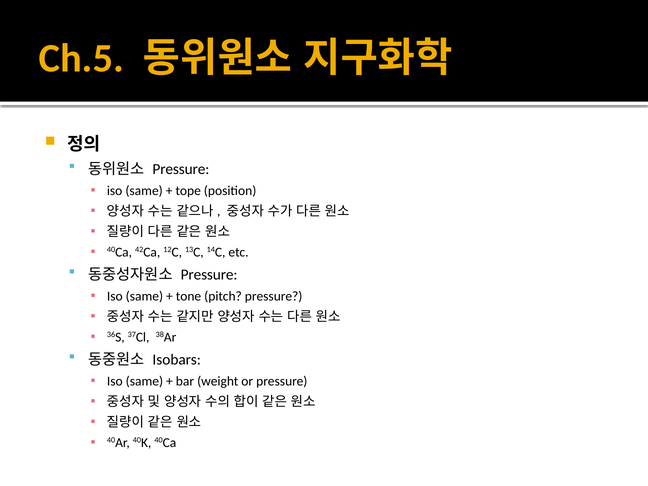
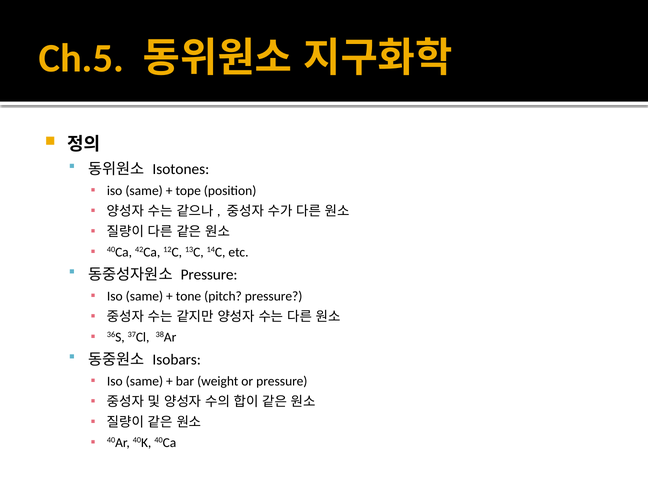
Pressure at (181, 169): Pressure -> Isotones
